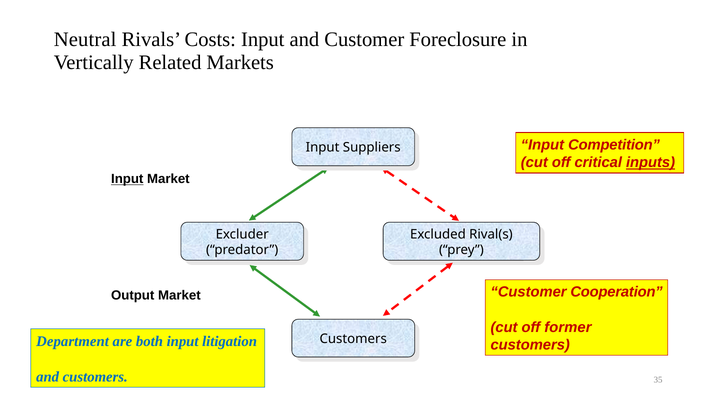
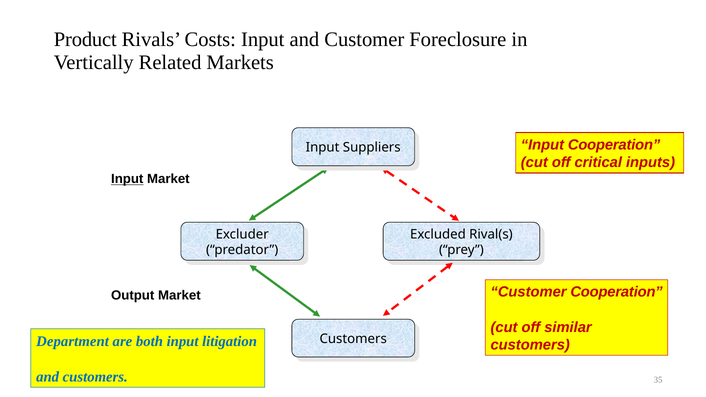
Neutral: Neutral -> Product
Input Competition: Competition -> Cooperation
inputs underline: present -> none
former: former -> similar
